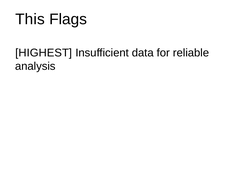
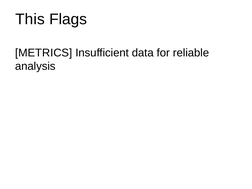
HIGHEST: HIGHEST -> METRICS
